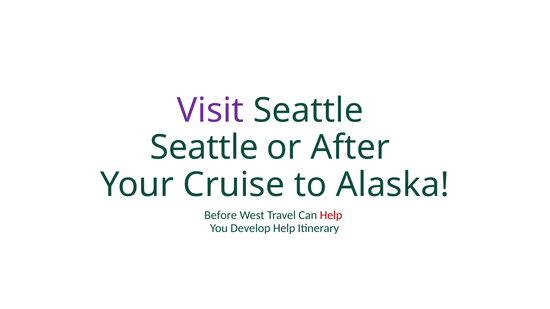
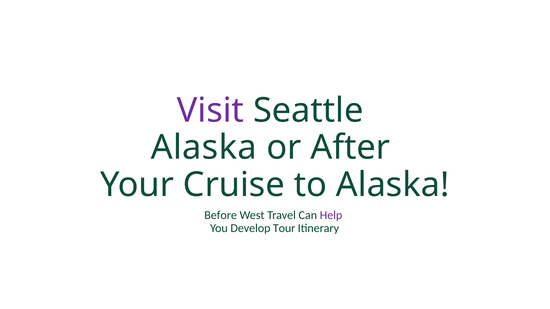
Seattle at (204, 148): Seattle -> Alaska
Help at (331, 216) colour: red -> purple
Develop Help: Help -> Tour
